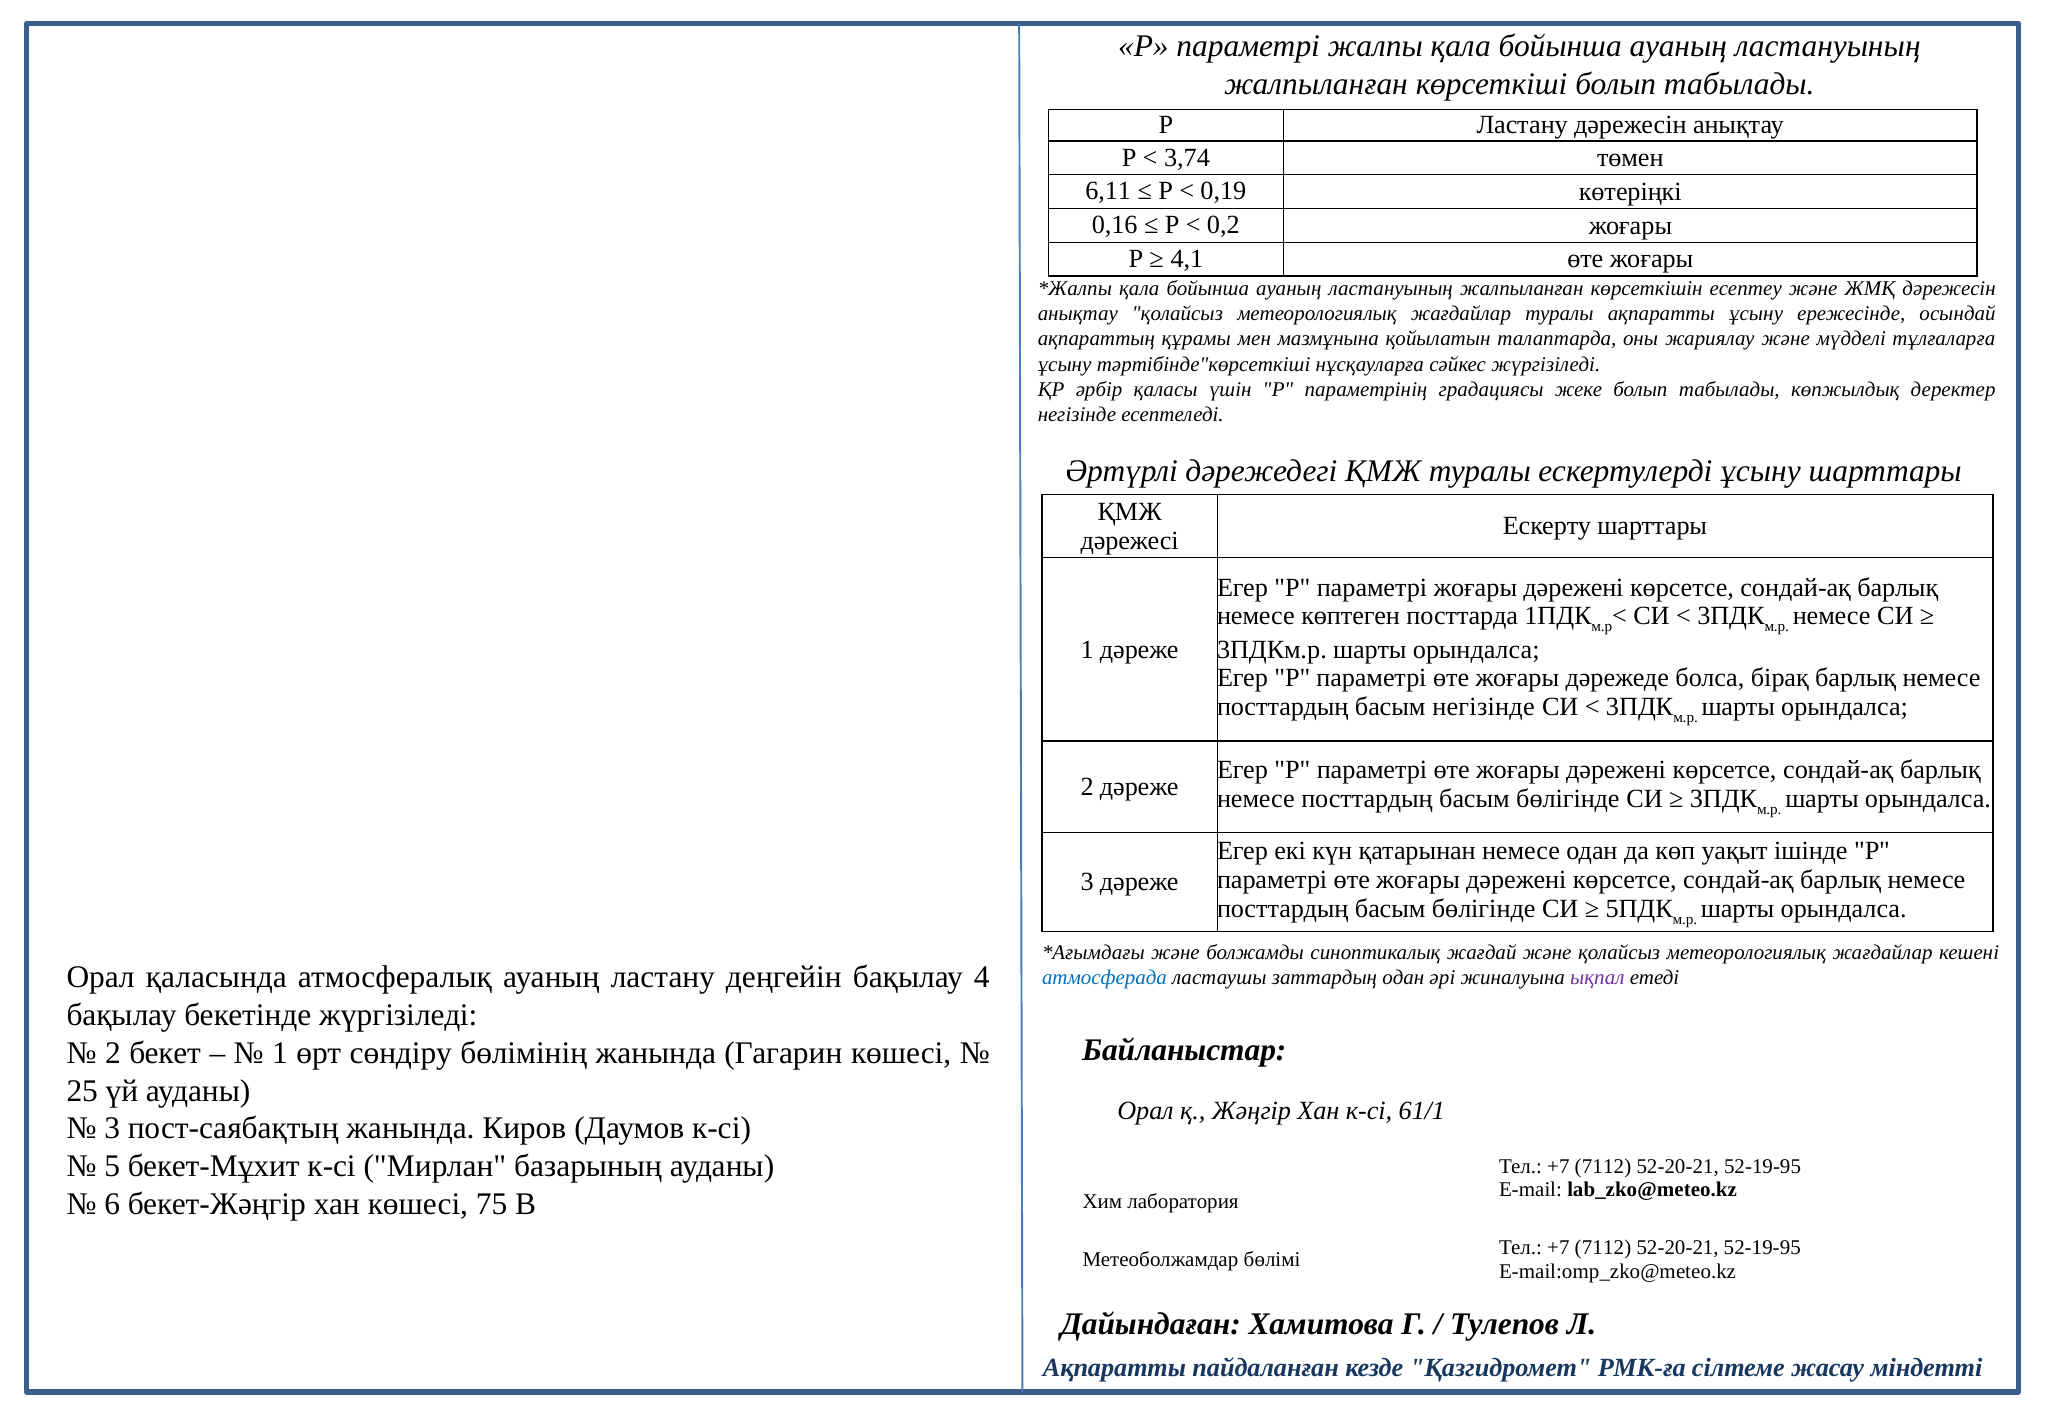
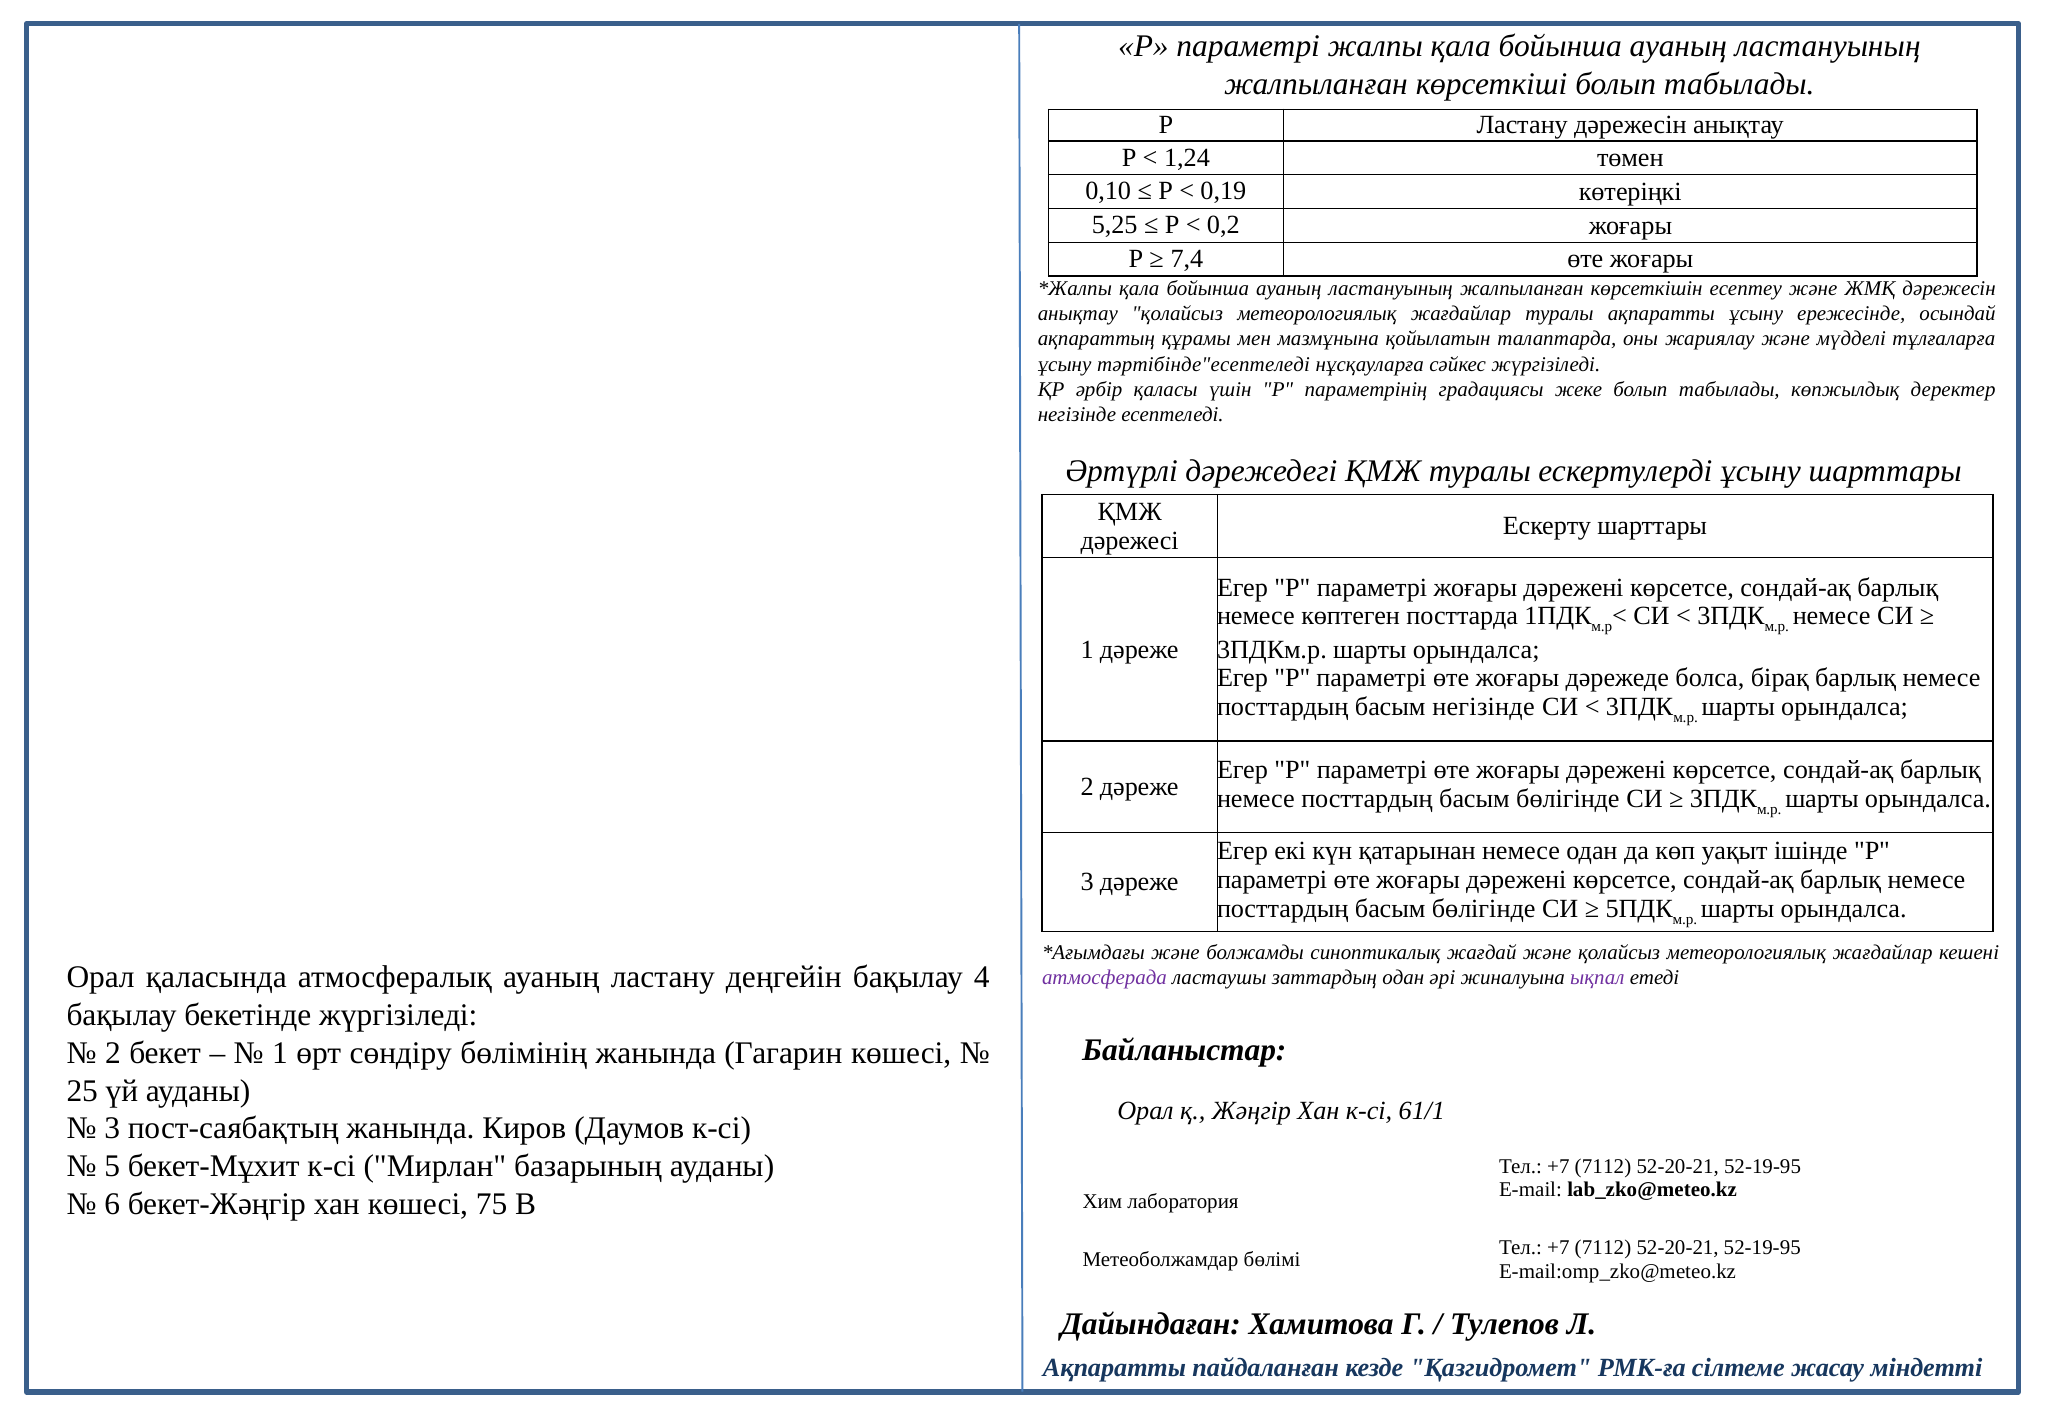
3,74: 3,74 -> 1,24
6,11: 6,11 -> 0,10
0,16: 0,16 -> 5,25
4,1: 4,1 -> 7,4
тәртібінде"көрсеткіші: тәртібінде"көрсеткіші -> тәртібінде"есептеледі
атмосферада colour: blue -> purple
